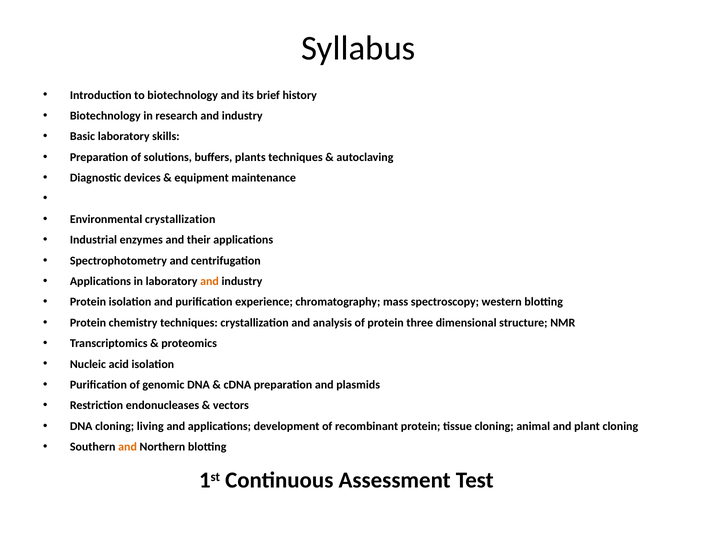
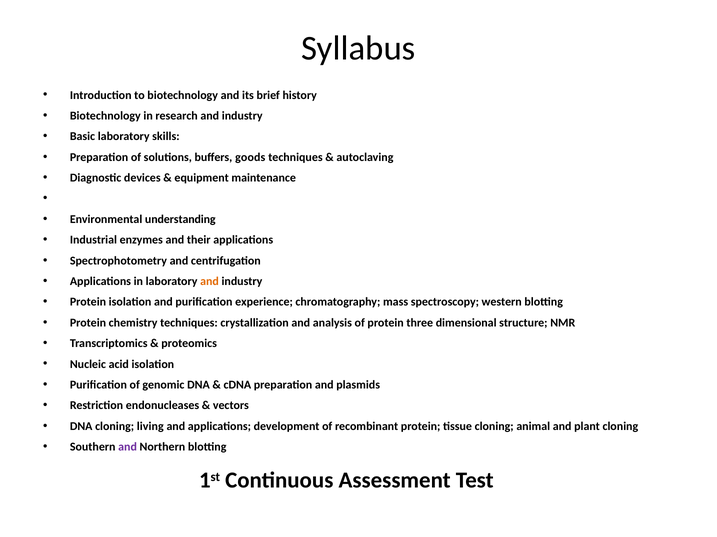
plants: plants -> goods
Environmental crystallization: crystallization -> understanding
and at (128, 447) colour: orange -> purple
